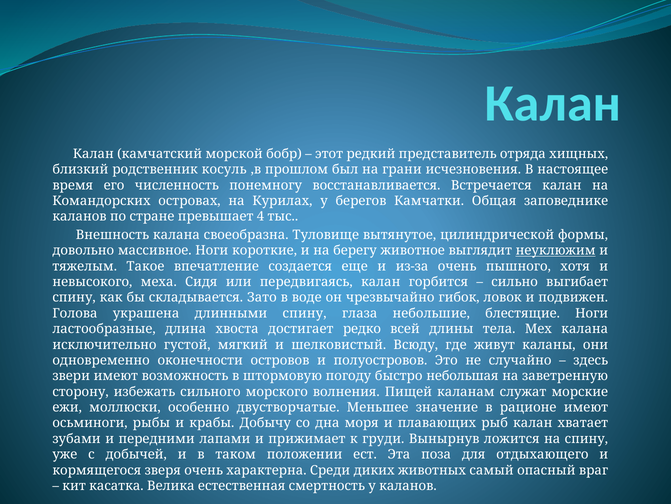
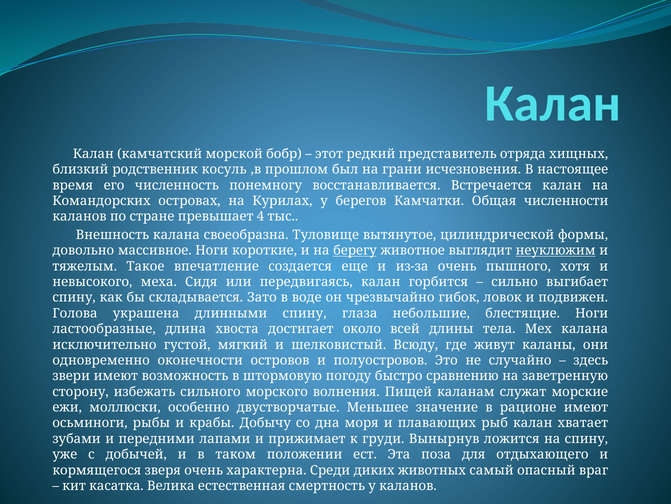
заповеднике: заповеднике -> численности
берегу underline: none -> present
редко: редко -> около
небольшая: небольшая -> сравнению
